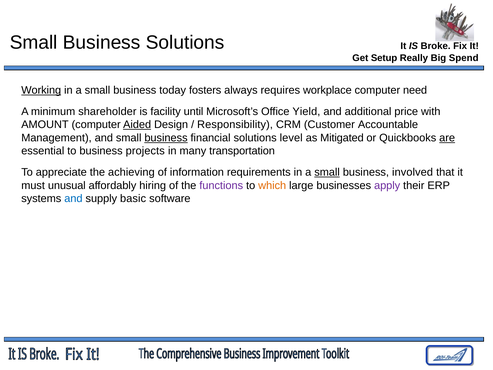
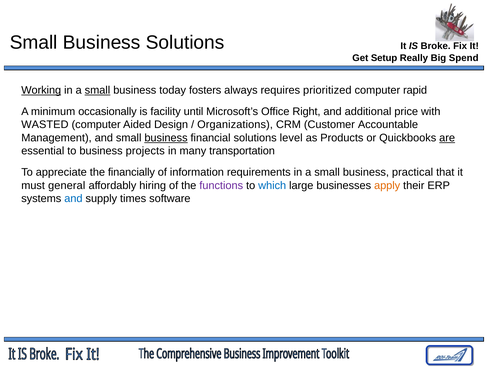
small at (97, 90) underline: none -> present
workplace: workplace -> prioritized
need: need -> rapid
shareholder: shareholder -> occasionally
Yield: Yield -> Right
AMOUNT: AMOUNT -> WASTED
Aided underline: present -> none
Responsibility: Responsibility -> Organizations
Mitigated: Mitigated -> Products
achieving: achieving -> financially
small at (327, 172) underline: present -> none
involved: involved -> practical
unusual: unusual -> general
which colour: orange -> blue
apply colour: purple -> orange
basic: basic -> times
